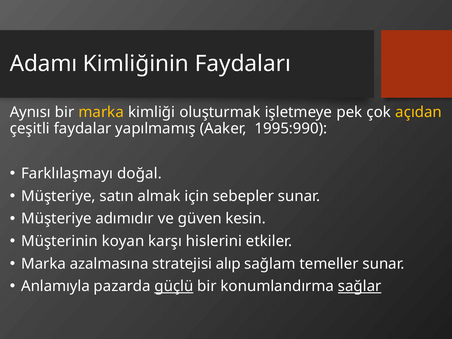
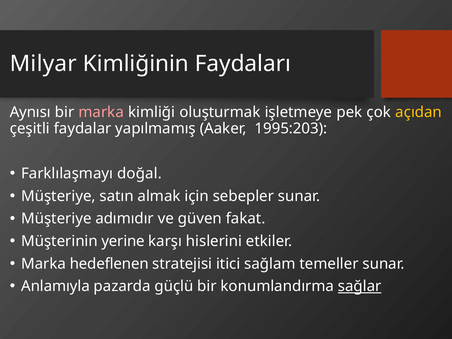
Adamı: Adamı -> Milyar
marka at (101, 112) colour: yellow -> pink
1995:990: 1995:990 -> 1995:203
kesin: kesin -> fakat
koyan: koyan -> yerine
azalmasına: azalmasına -> hedeflenen
alıp: alıp -> itici
güçlü underline: present -> none
